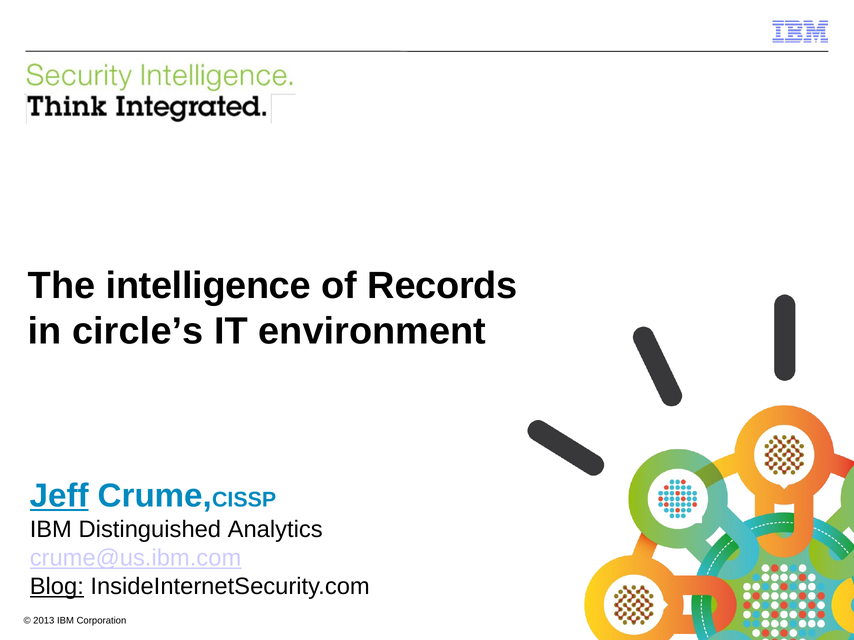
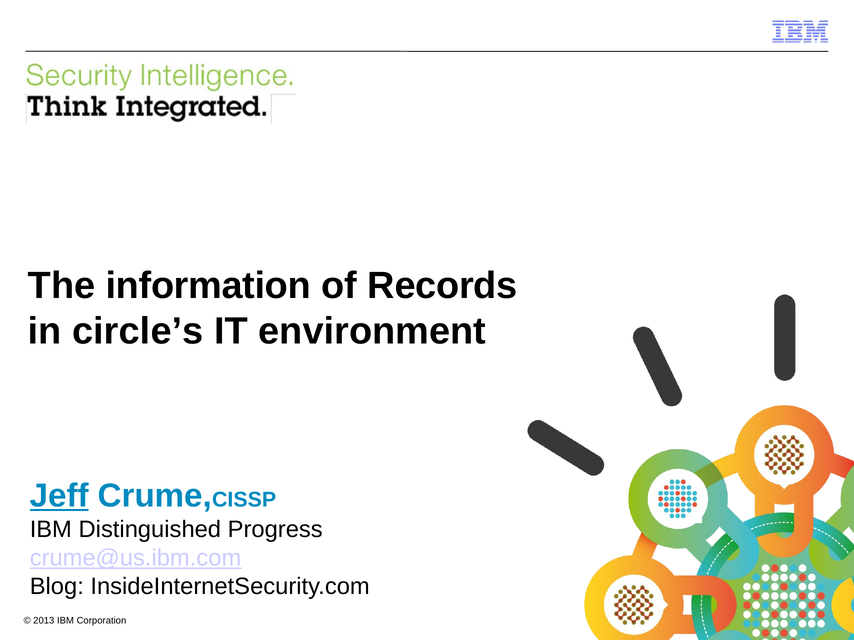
intelligence: intelligence -> information
Analytics: Analytics -> Progress
Blog underline: present -> none
